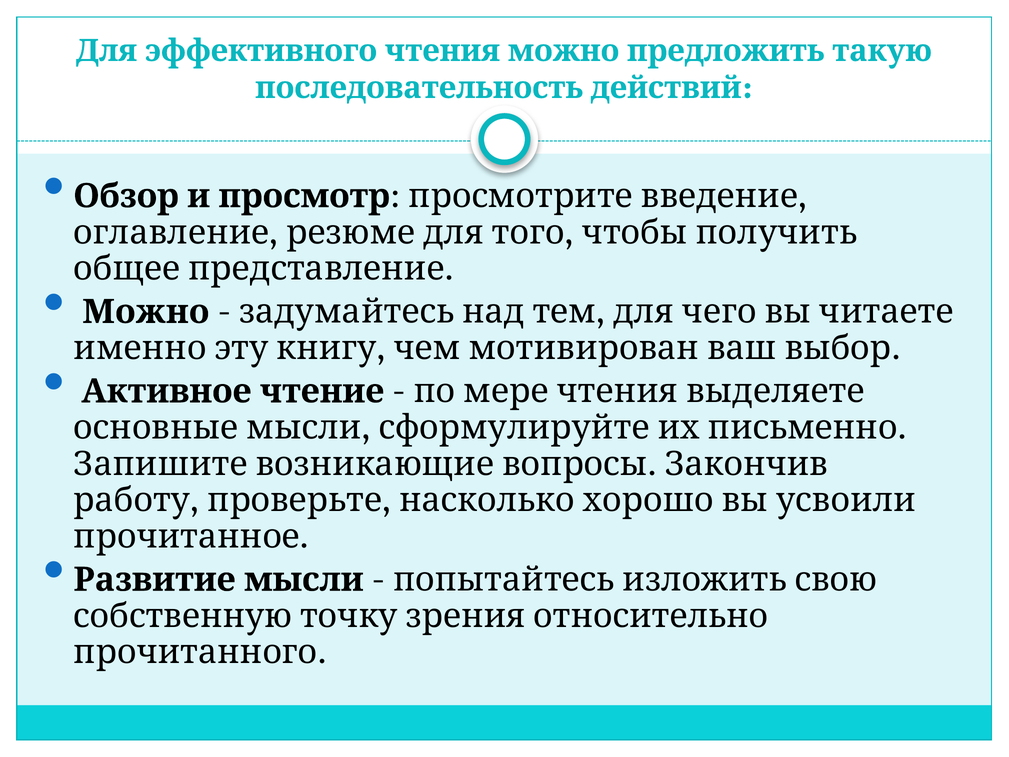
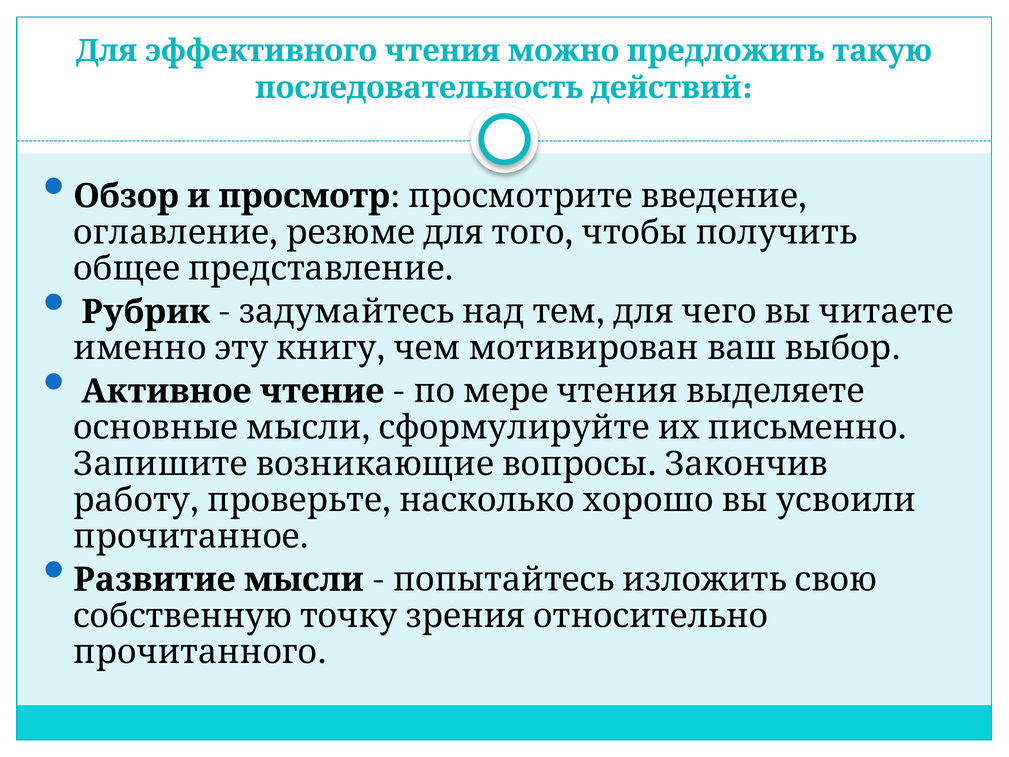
Можно at (146, 312): Можно -> Рубрик
